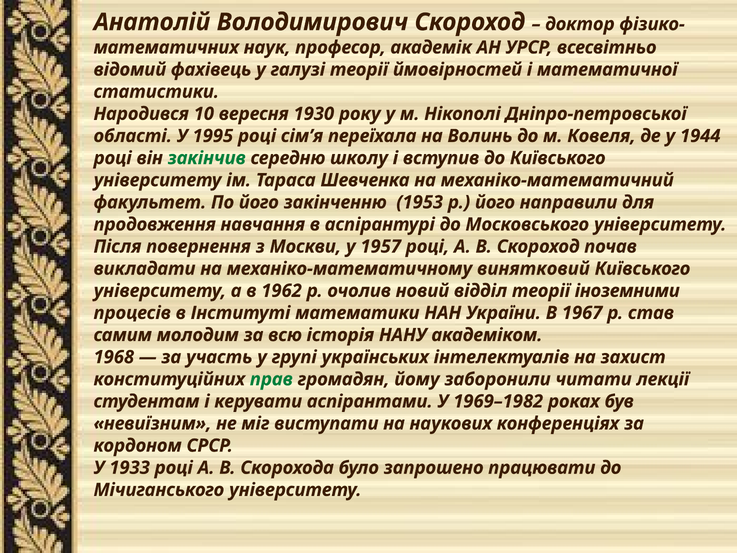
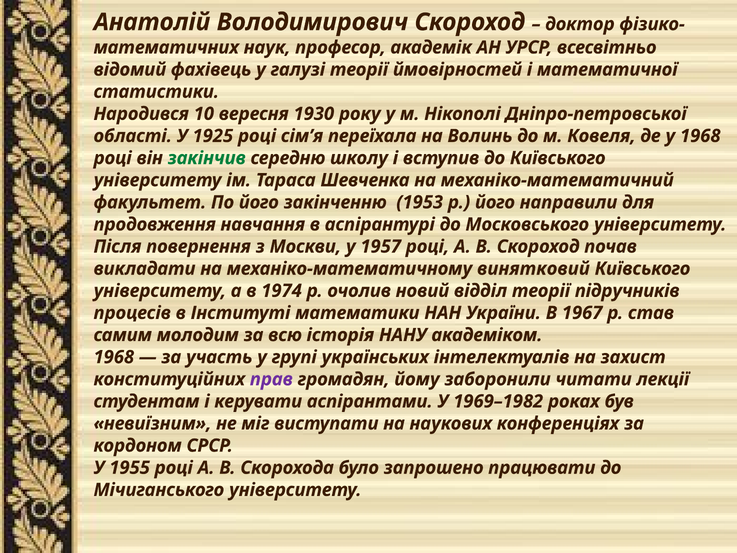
1995: 1995 -> 1925
у 1944: 1944 -> 1968
1962: 1962 -> 1974
іноземними: іноземними -> підручників
прав colour: green -> purple
1933: 1933 -> 1955
